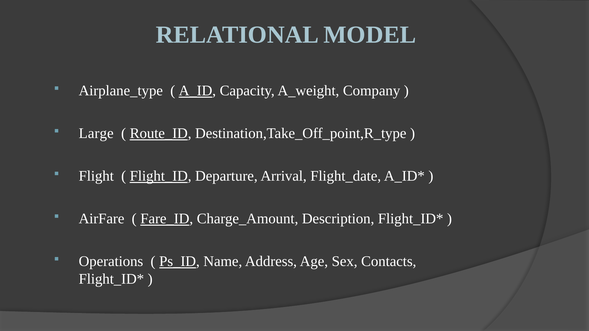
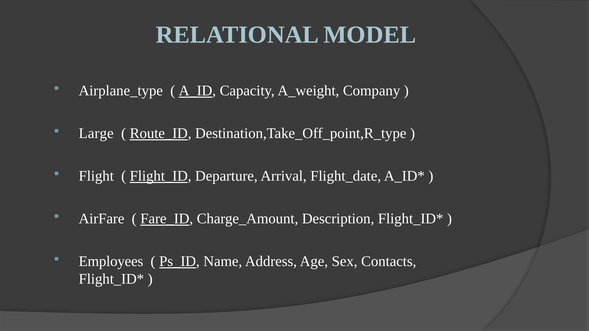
Operations: Operations -> Employees
